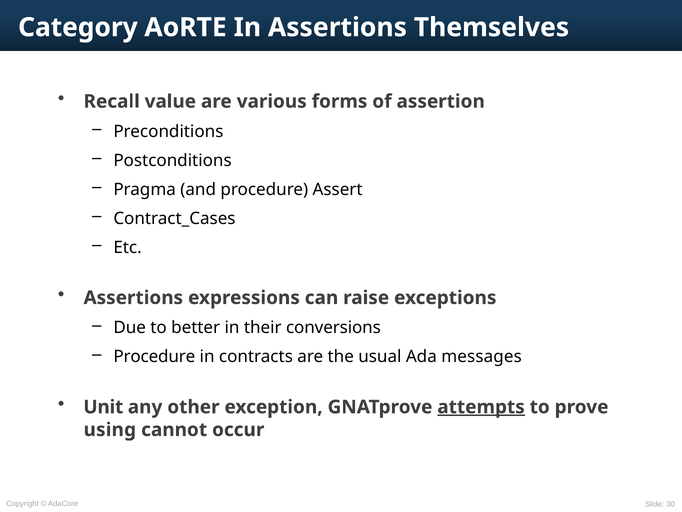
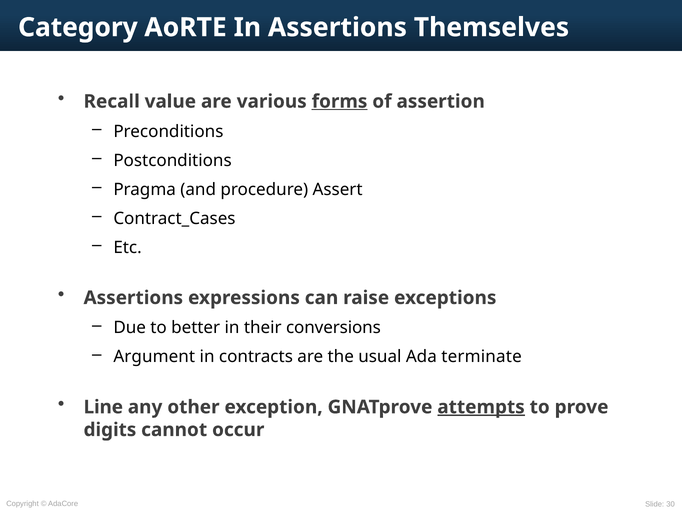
forms underline: none -> present
Procedure at (154, 357): Procedure -> Argument
messages: messages -> terminate
Unit: Unit -> Line
using: using -> digits
